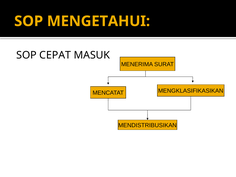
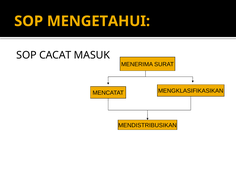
CEPAT: CEPAT -> CACAT
